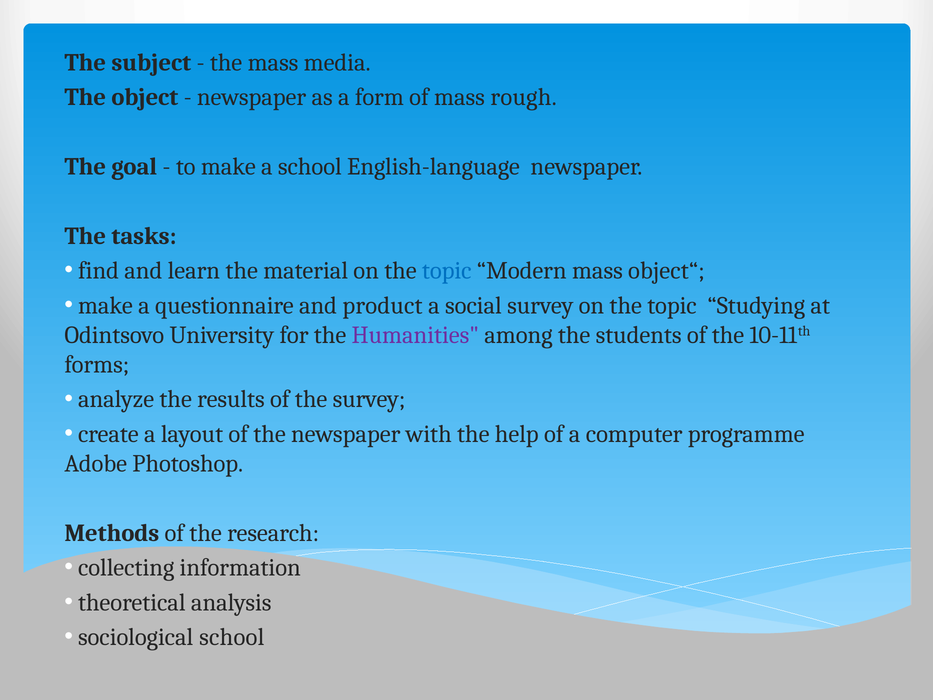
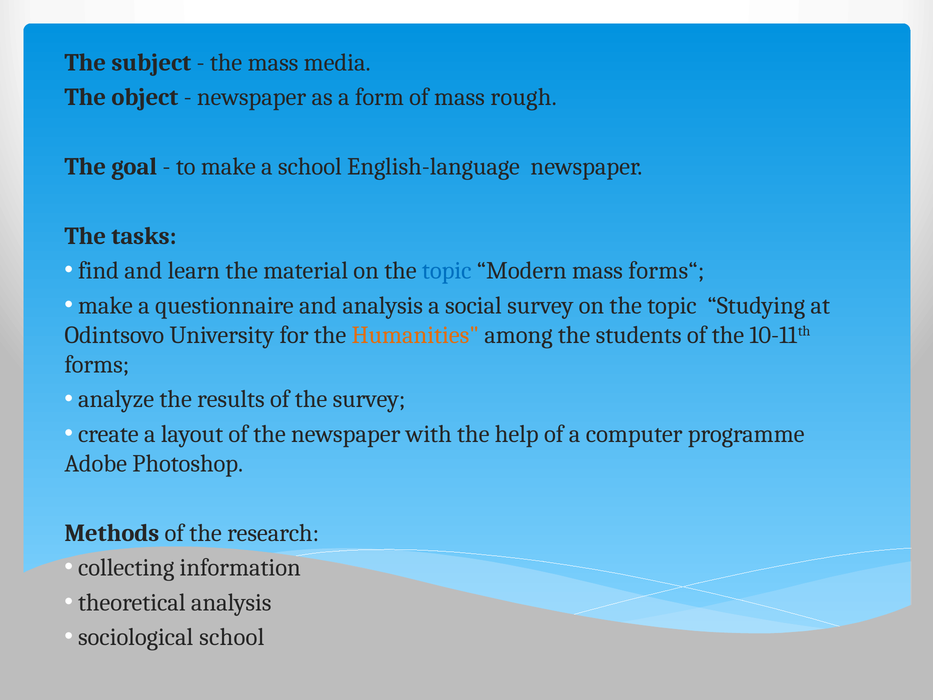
object“: object“ -> forms“
and product: product -> analysis
Humanities colour: purple -> orange
